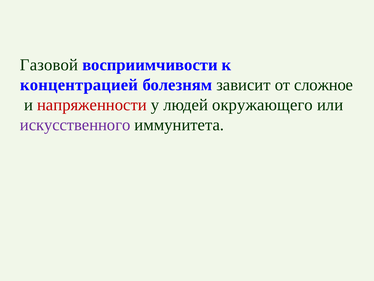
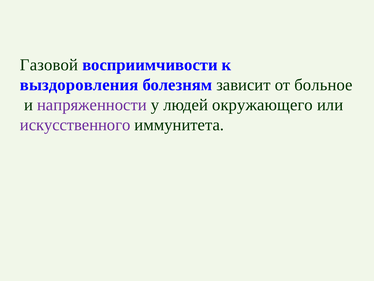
концентрацией: концентрацией -> выздоровления
сложное: сложное -> больное
напряженности colour: red -> purple
